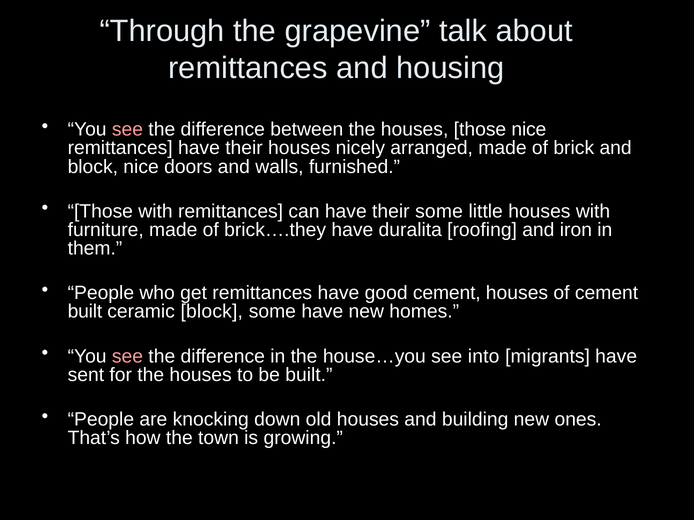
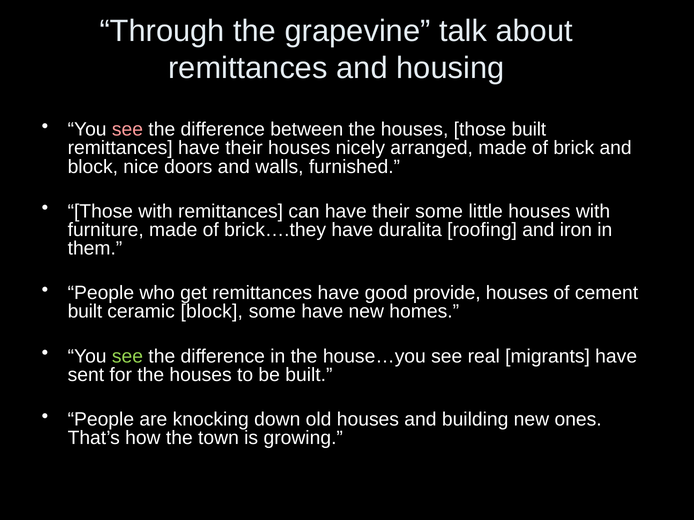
those nice: nice -> built
good cement: cement -> provide
see at (128, 357) colour: pink -> light green
into: into -> real
